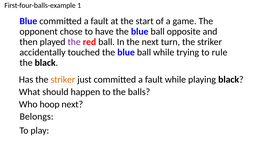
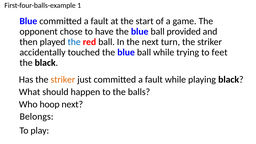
opposite: opposite -> provided
the at (74, 42) colour: purple -> blue
rule: rule -> feet
